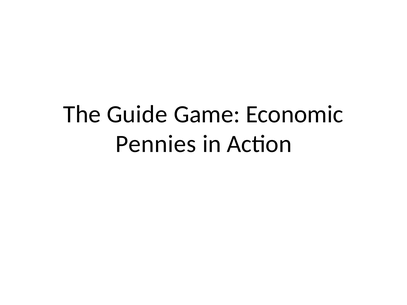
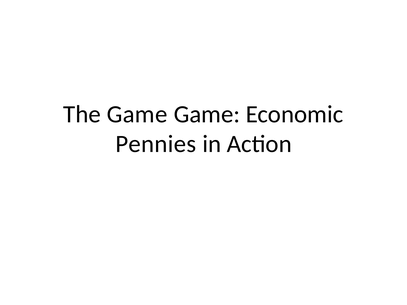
The Guide: Guide -> Game
